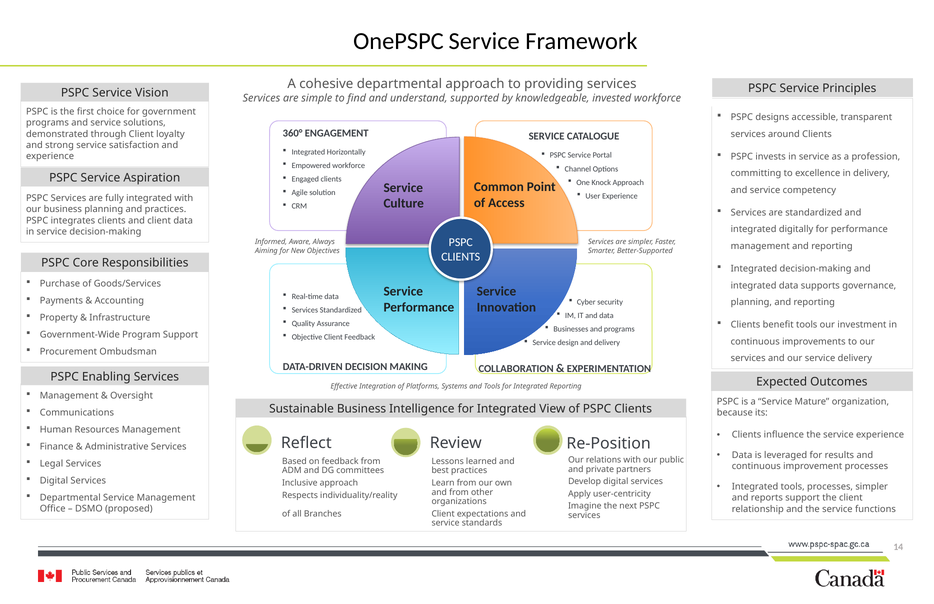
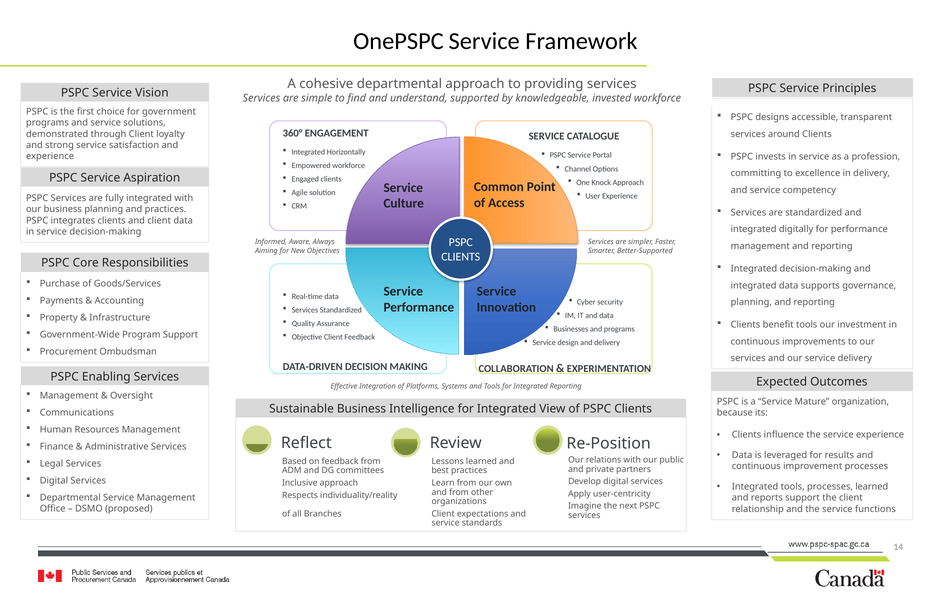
processes simpler: simpler -> learned
